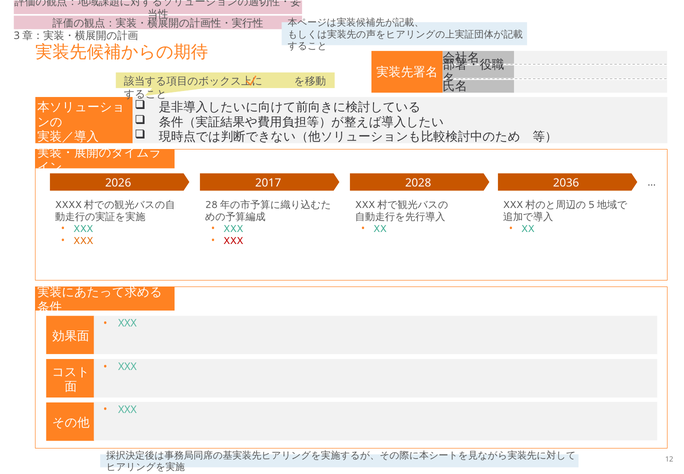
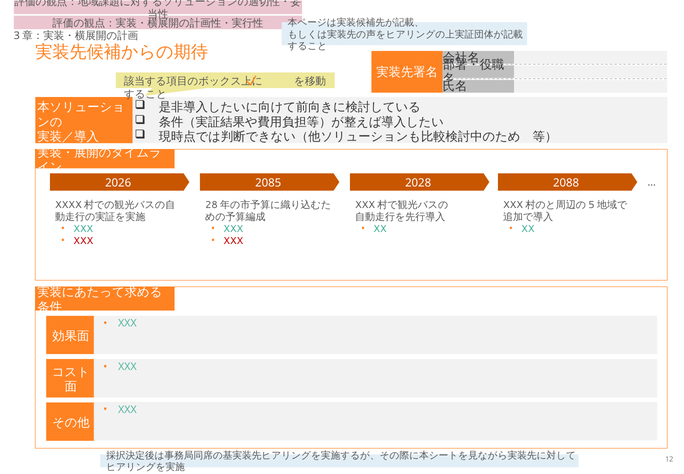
2017: 2017 -> 2085
2036: 2036 -> 2088
XXX at (83, 241) colour: orange -> red
